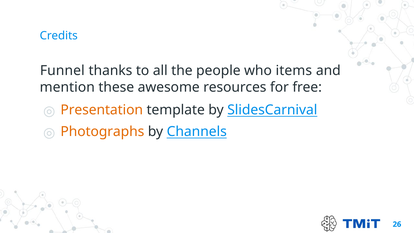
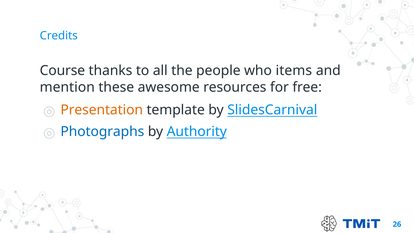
Funnel: Funnel -> Course
Photographs colour: orange -> blue
Channels: Channels -> Authority
